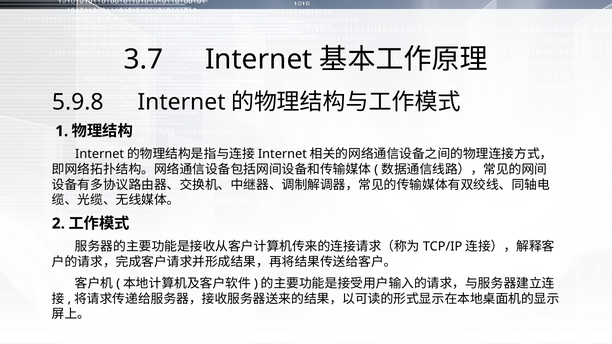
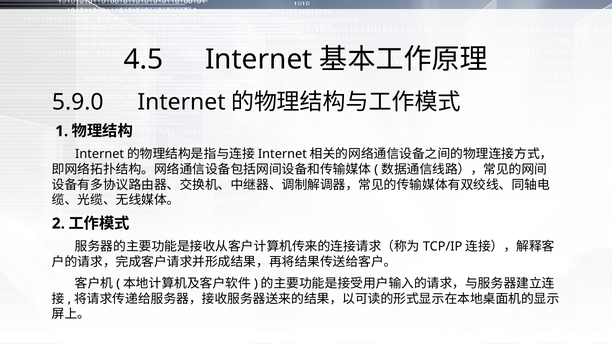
3.7: 3.7 -> 4.5
5.9.8: 5.9.8 -> 5.9.0
